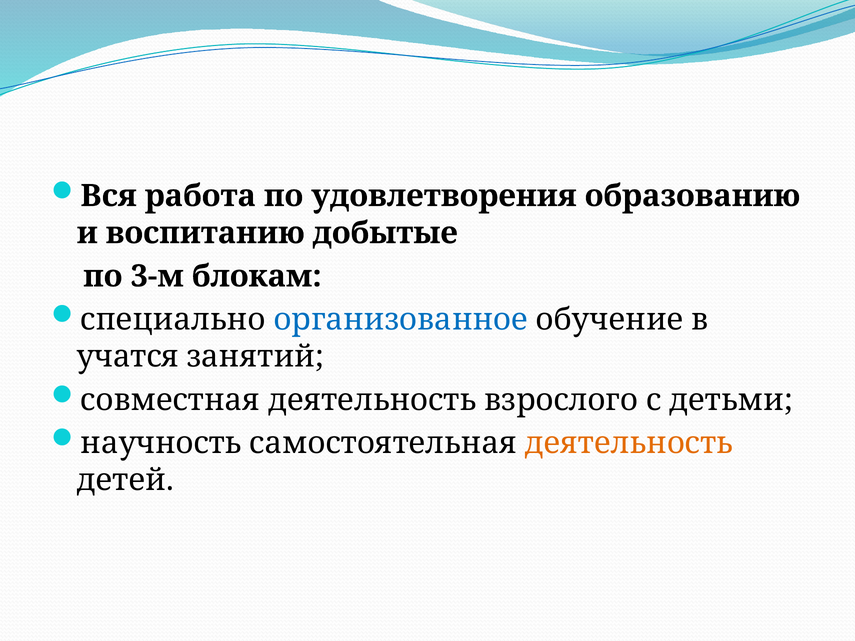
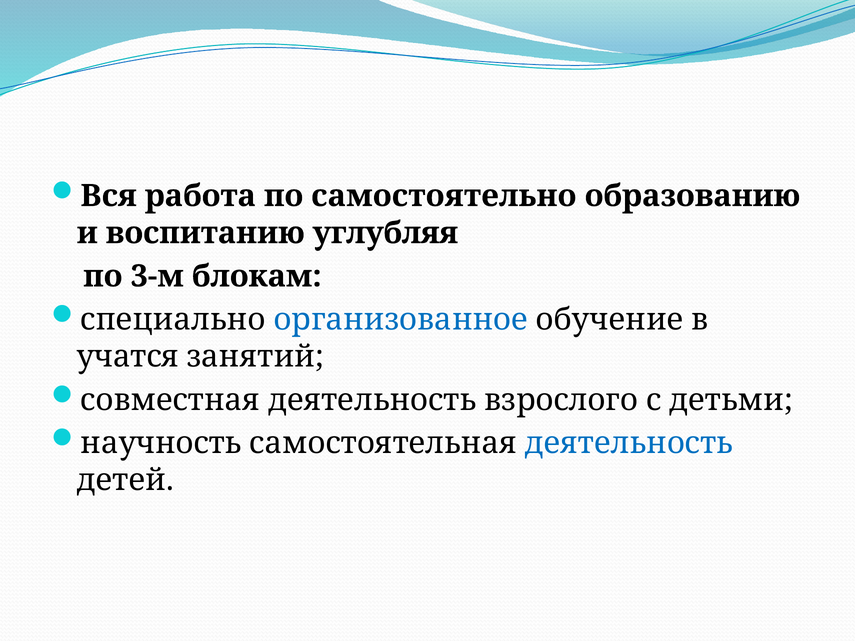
удовлетворения: удовлетворения -> самостоятельно
добытые: добытые -> углубляя
деятельность at (629, 443) colour: orange -> blue
